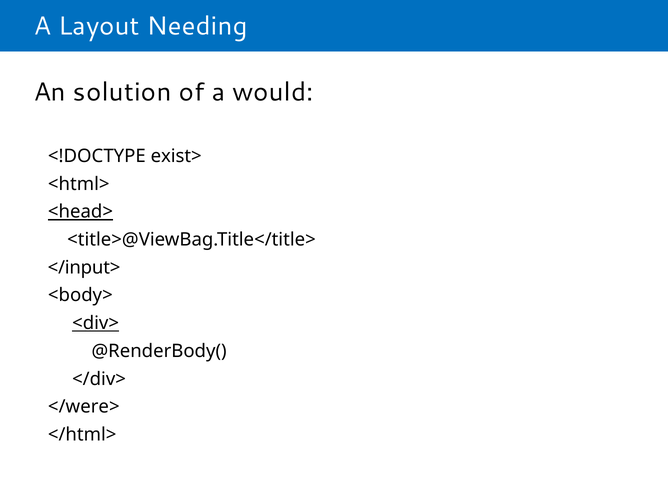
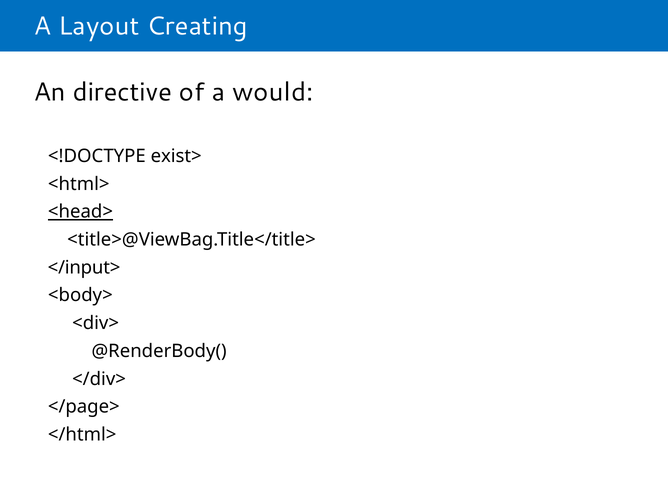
Needing: Needing -> Creating
solution: solution -> directive
<div> underline: present -> none
</were>: </were> -> </page>
